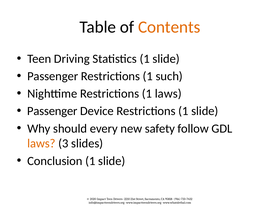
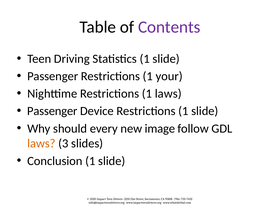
Contents colour: orange -> purple
such: such -> your
safety: safety -> image
